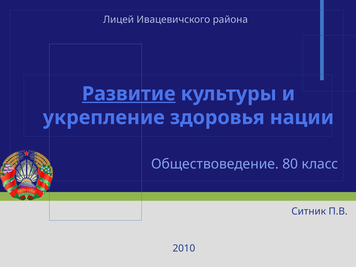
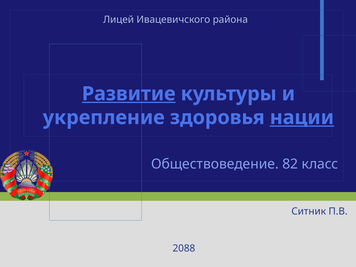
нации underline: none -> present
80: 80 -> 82
2010: 2010 -> 2088
